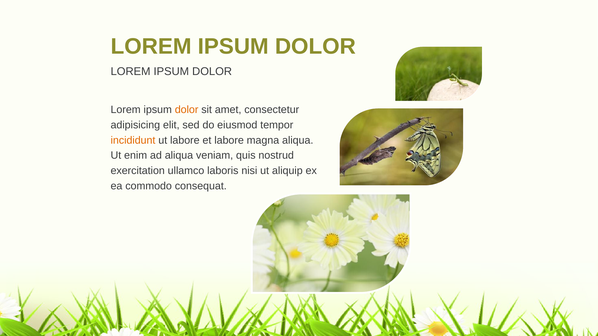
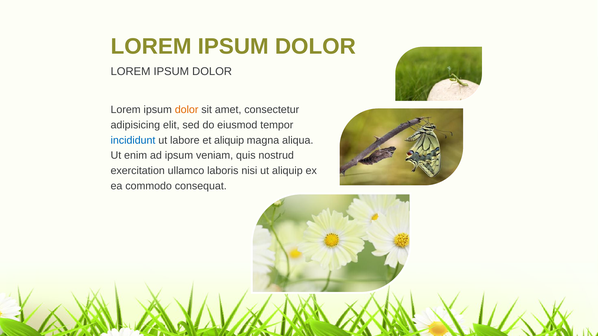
incididunt colour: orange -> blue
et labore: labore -> aliquip
ad aliqua: aliqua -> ipsum
